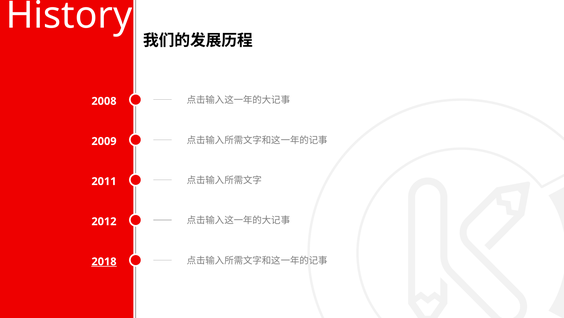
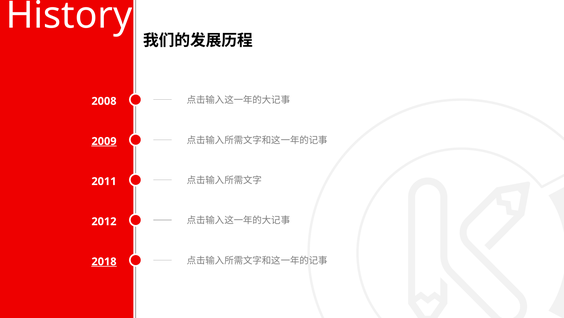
2009 underline: none -> present
